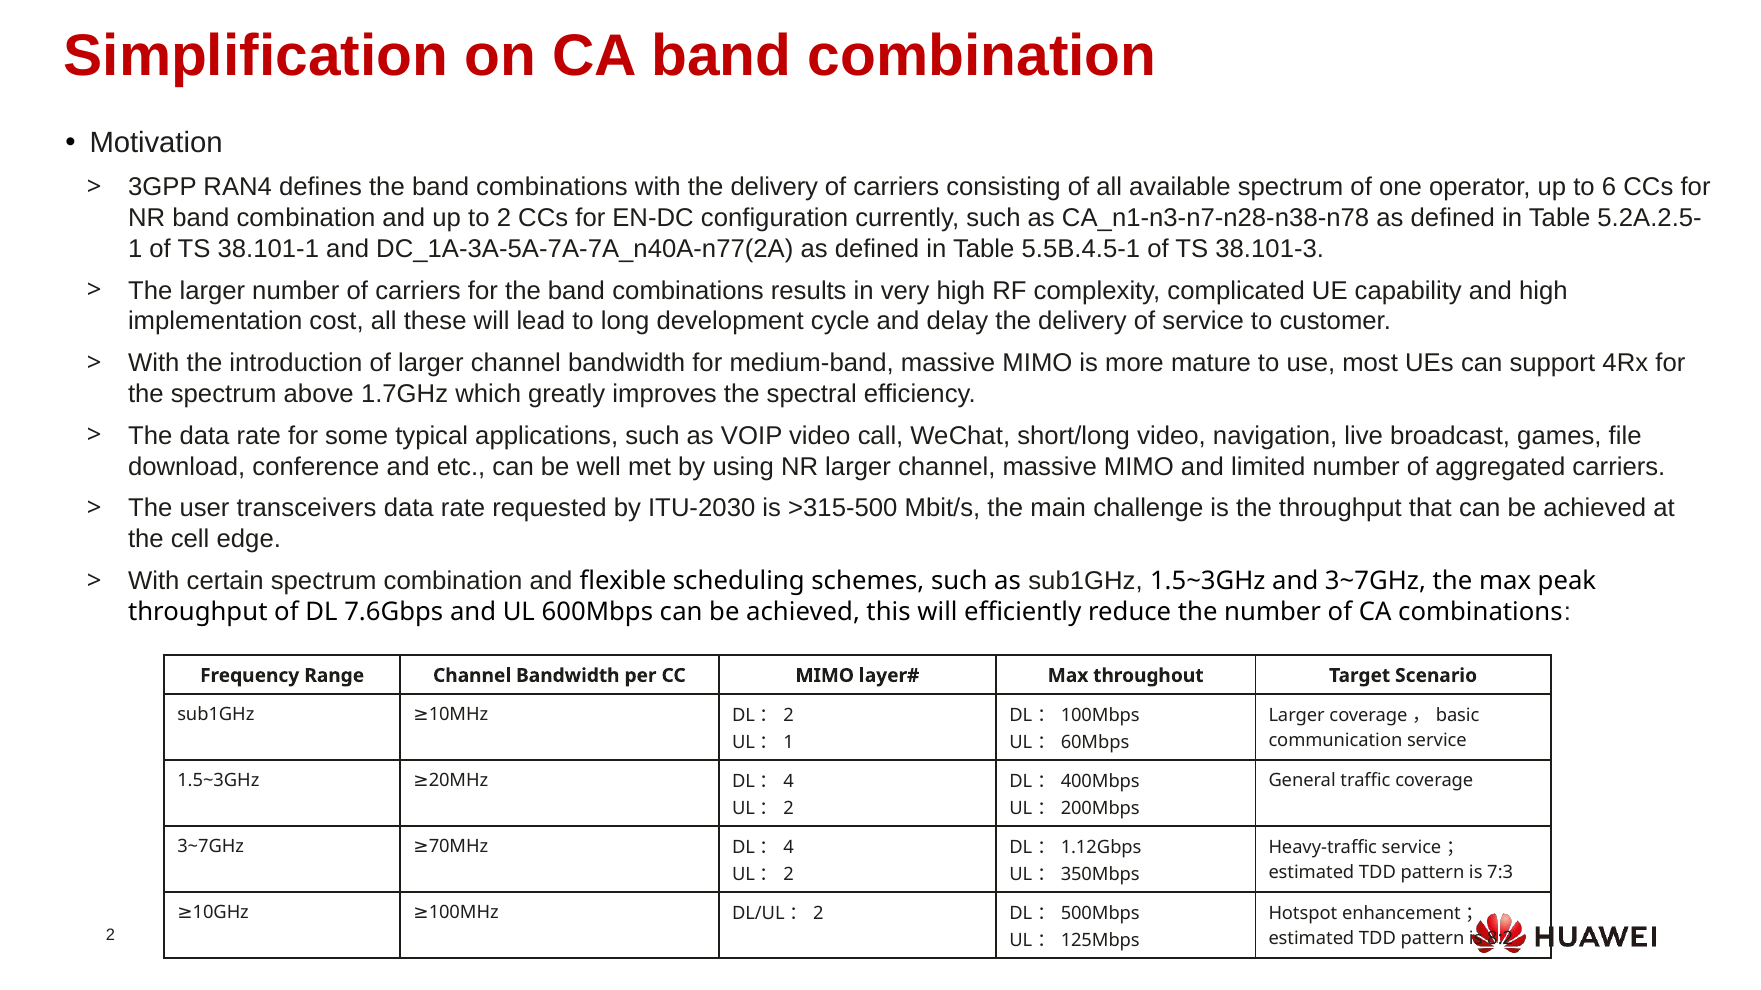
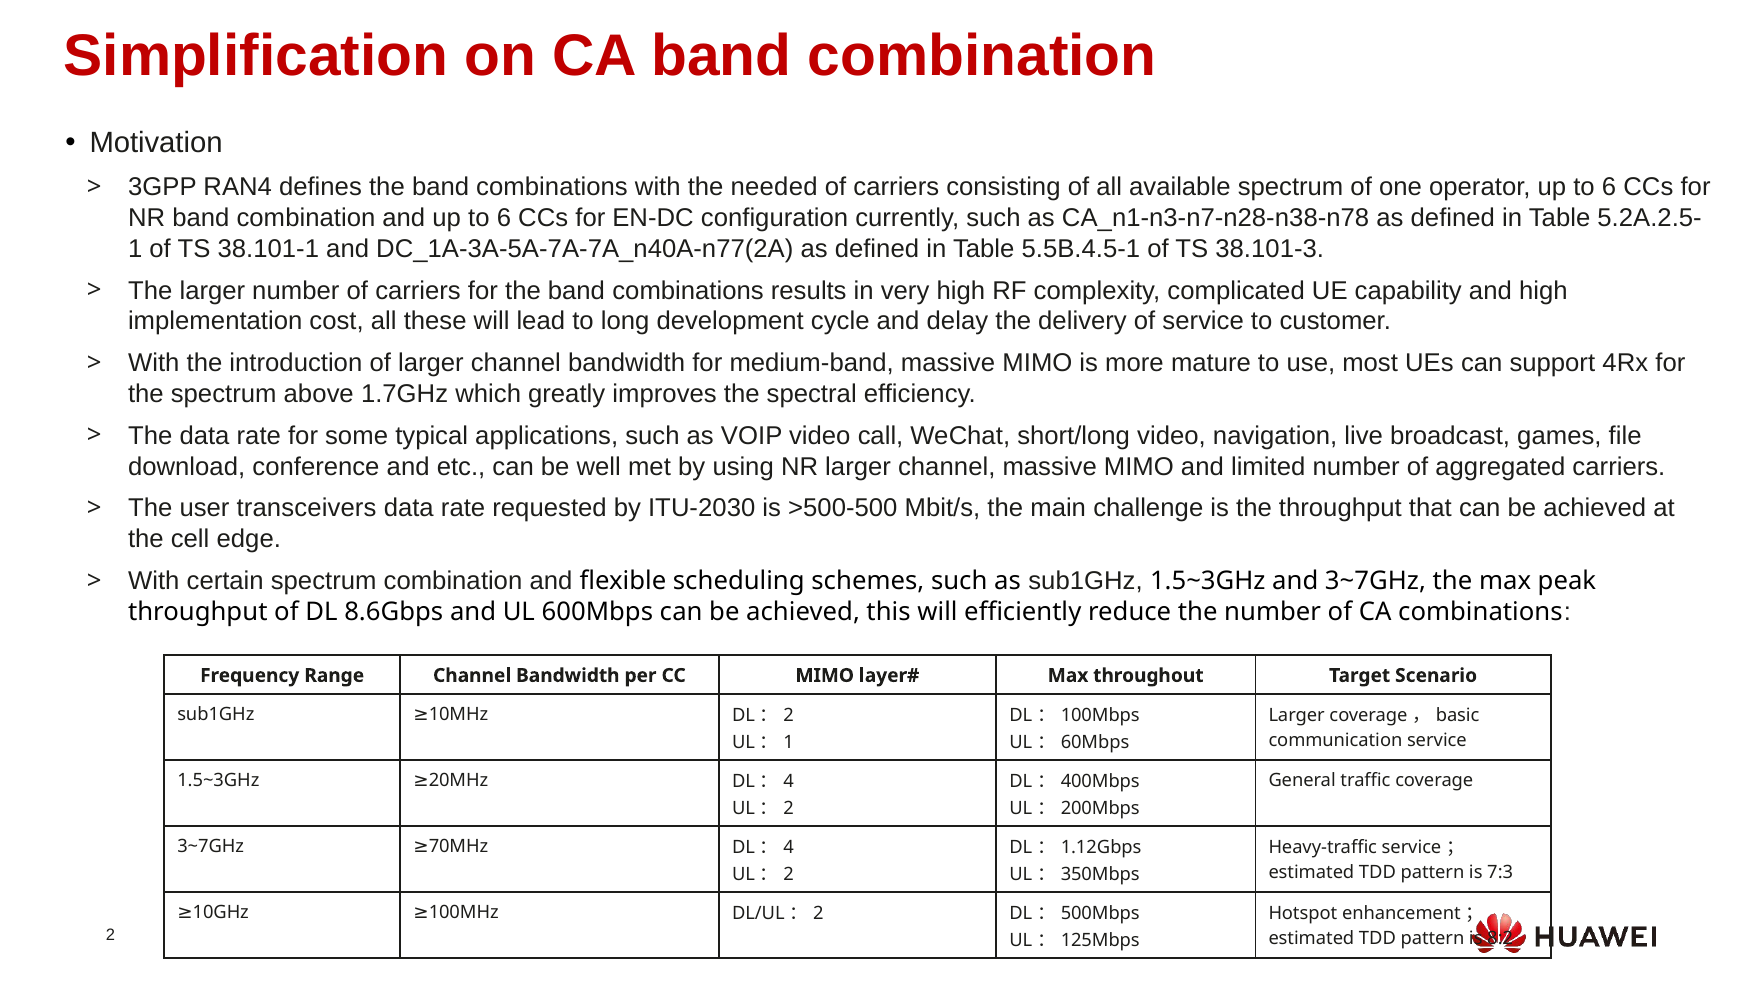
with the delivery: delivery -> needed
and up to 2: 2 -> 6
>315-500: >315-500 -> >500-500
7.6Gbps: 7.6Gbps -> 8.6Gbps
